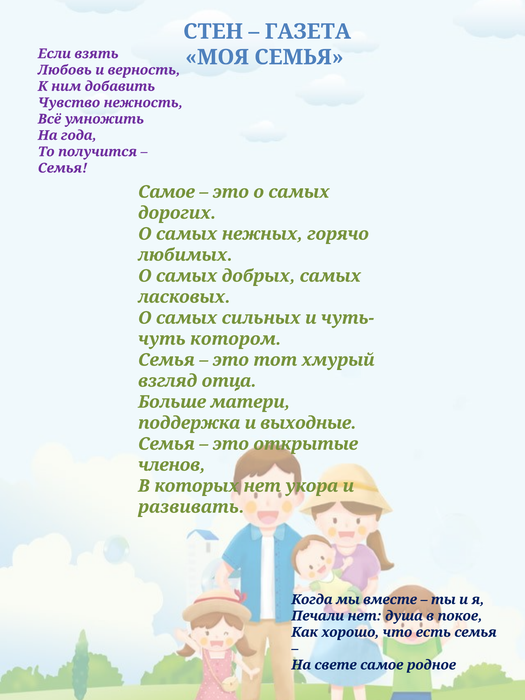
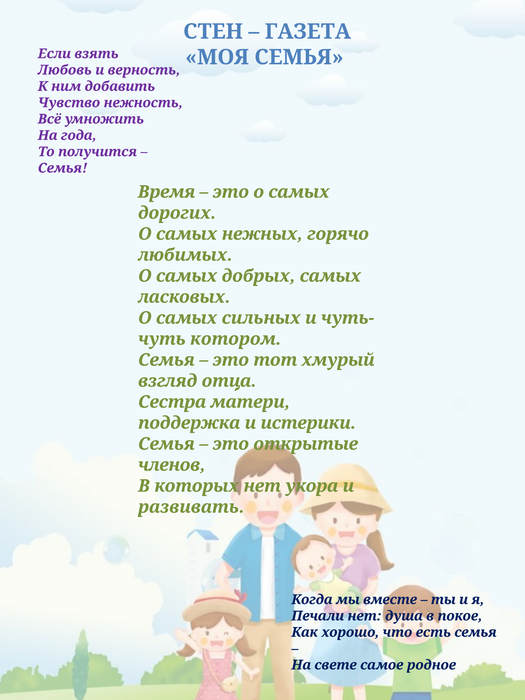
Самое at (167, 192): Самое -> Время
Больше: Больше -> Сестра
выходные: выходные -> истерики
